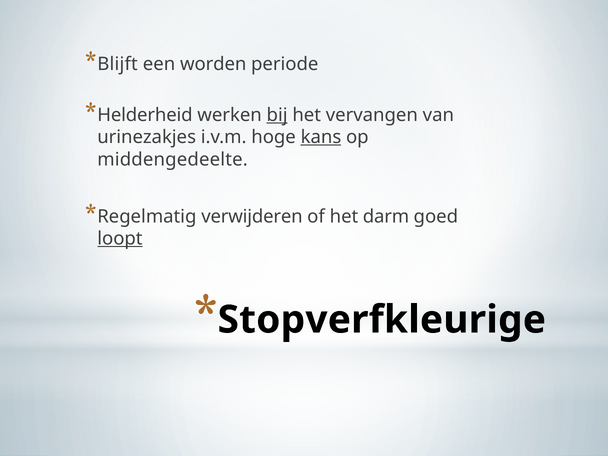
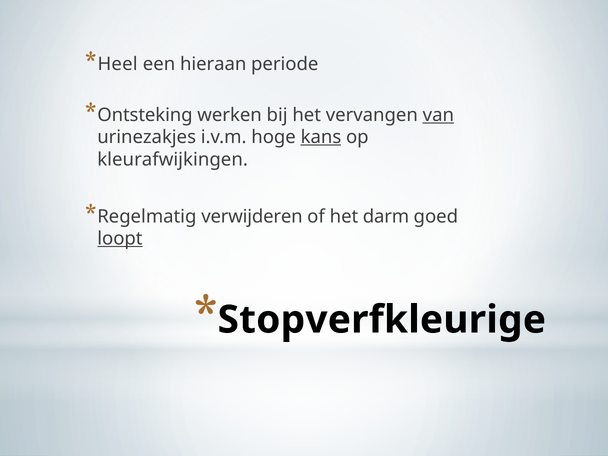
Blijft: Blijft -> Heel
worden: worden -> hieraan
Helderheid: Helderheid -> Ontsteking
bij underline: present -> none
van underline: none -> present
middengedeelte: middengedeelte -> kleurafwijkingen
